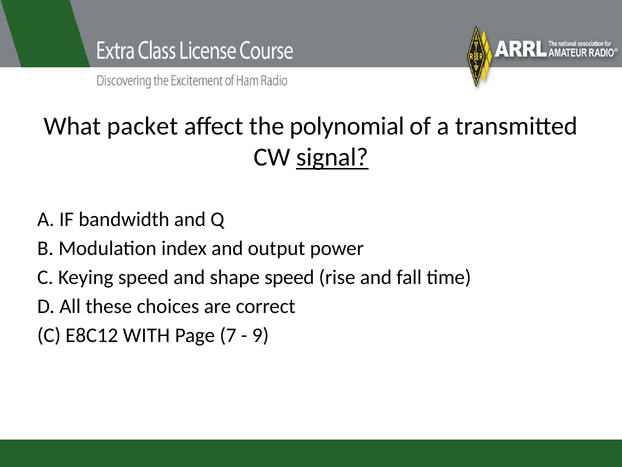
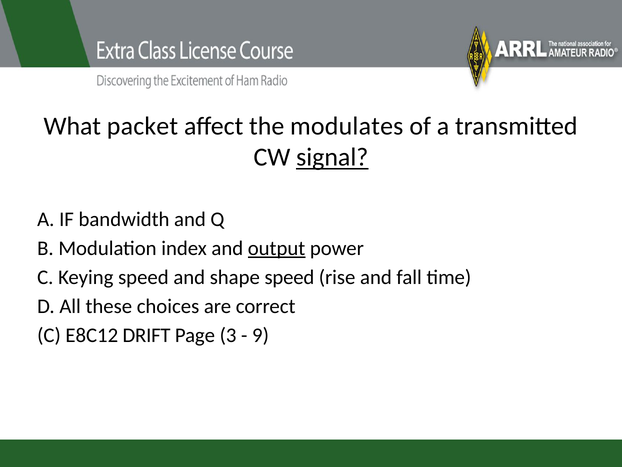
polynomial: polynomial -> modulates
output underline: none -> present
WITH: WITH -> DRIFT
7: 7 -> 3
